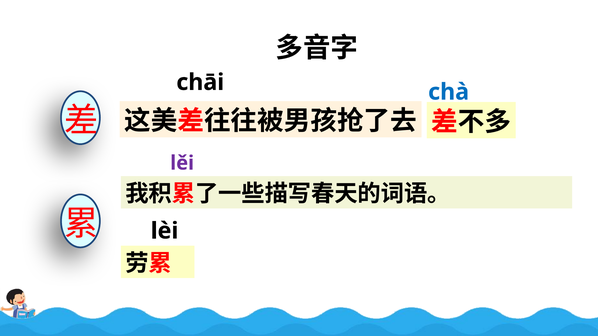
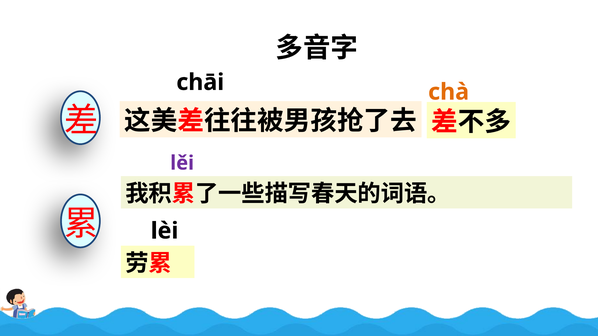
chà colour: blue -> orange
